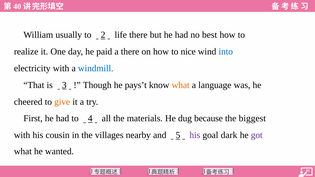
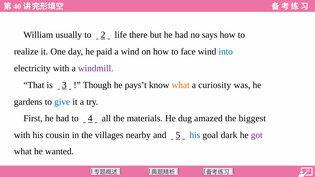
best: best -> says
a there: there -> wind
nice: nice -> face
windmill colour: blue -> purple
language: language -> curiosity
cheered: cheered -> gardens
give colour: orange -> blue
because: because -> amazed
his at (195, 135) colour: purple -> blue
